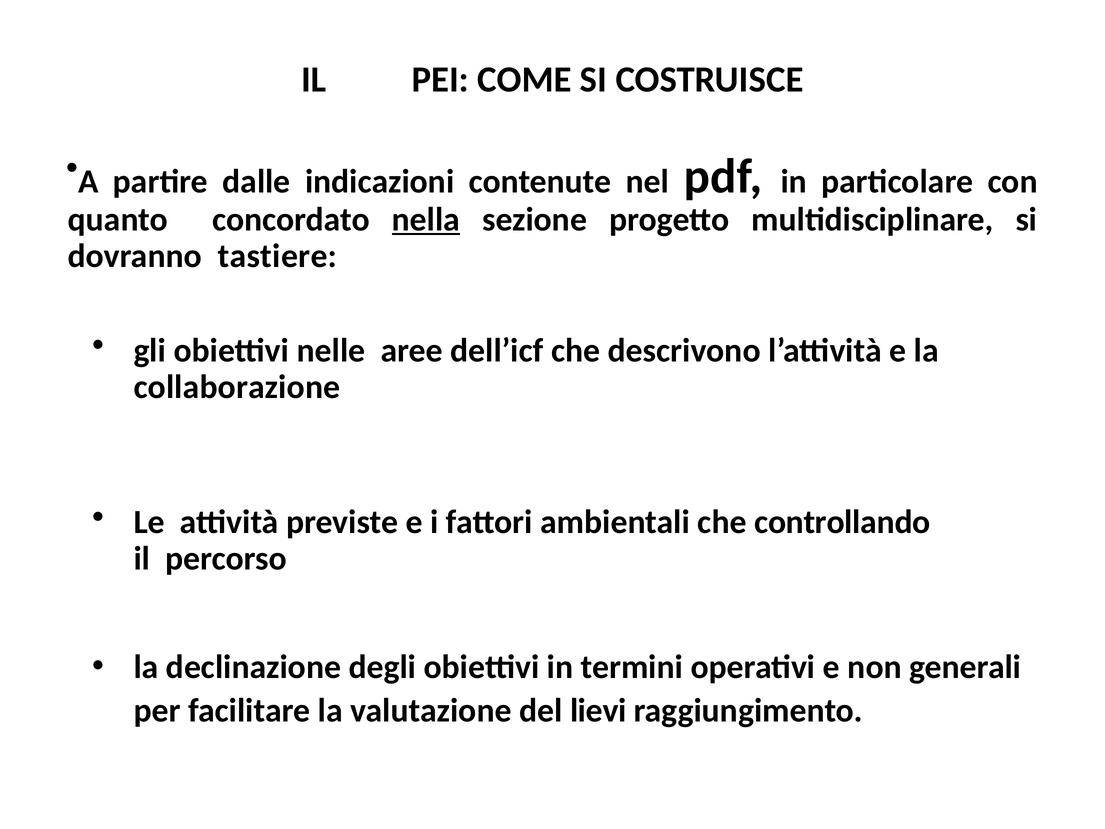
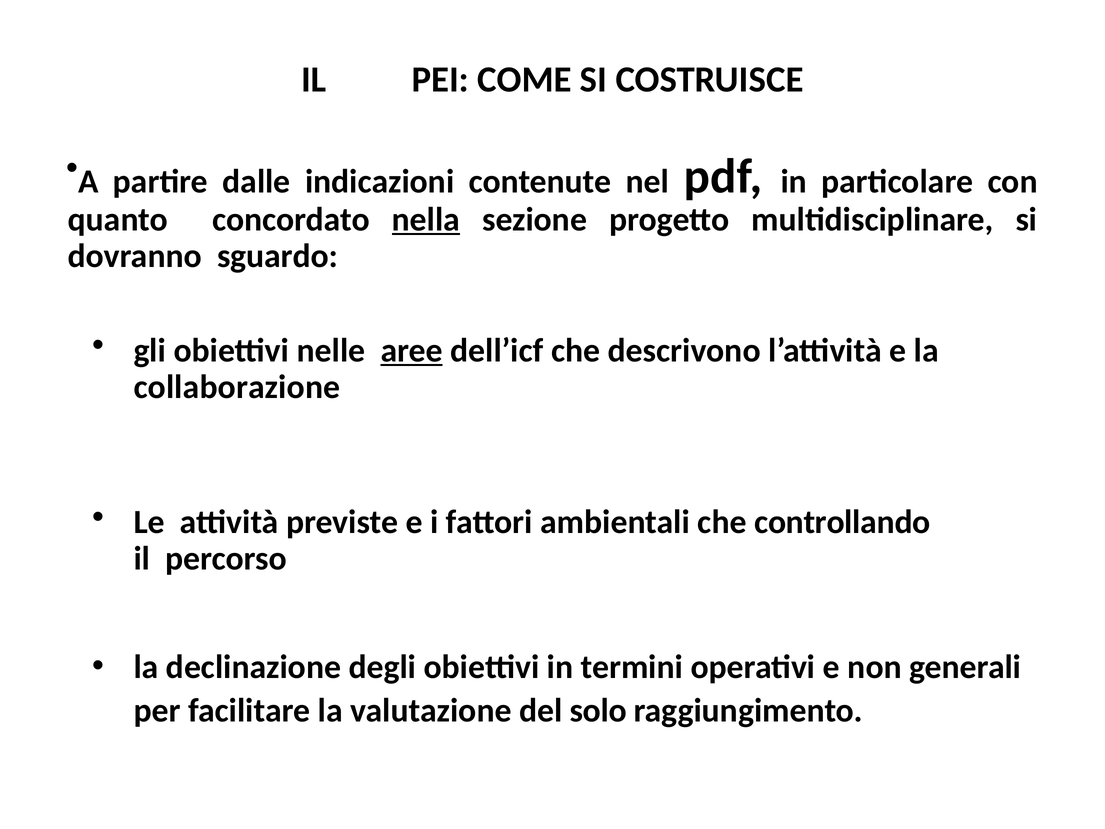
tastiere: tastiere -> sguardo
aree underline: none -> present
lievi: lievi -> solo
